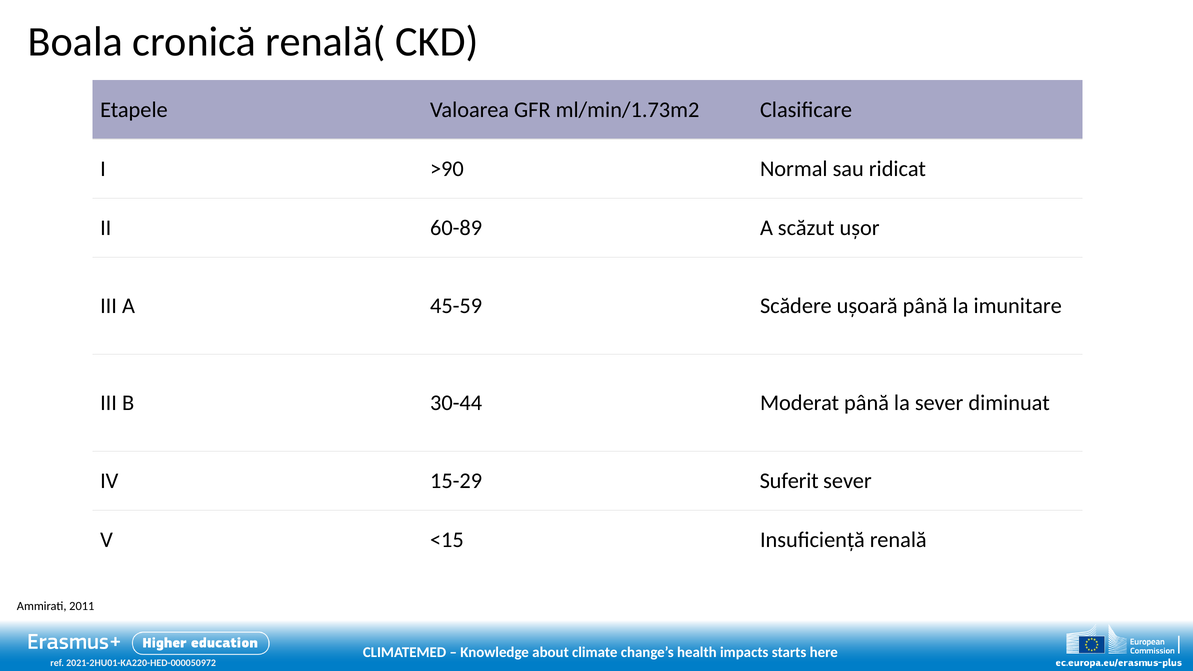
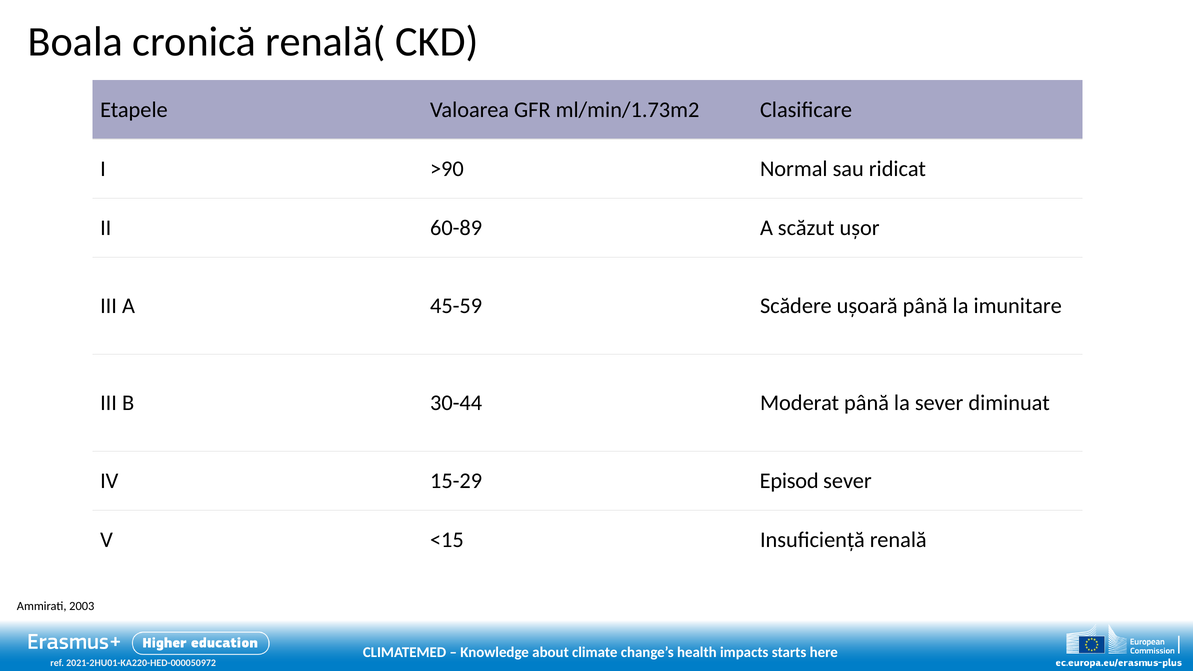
Suferit: Suferit -> Episod
2011: 2011 -> 2003
